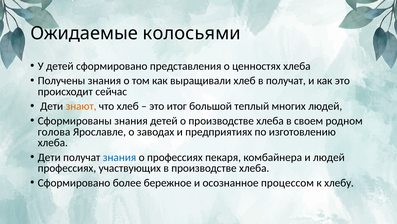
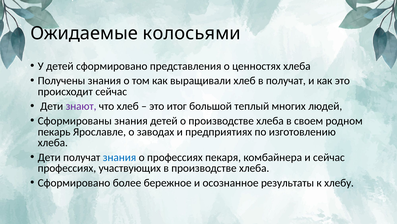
знают colour: orange -> purple
голова: голова -> пекарь
и людей: людей -> сейчас
процессом: процессом -> результаты
